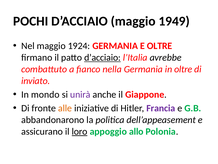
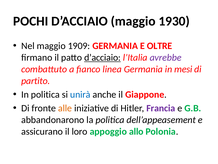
1949: 1949 -> 1930
1924: 1924 -> 1909
avrebbe colour: black -> purple
nella: nella -> linea
in oltre: oltre -> mesi
inviato: inviato -> partito
In mondo: mondo -> politica
unirà colour: purple -> blue
loro underline: present -> none
